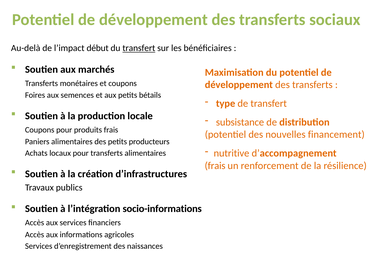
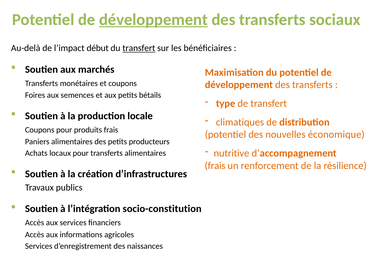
développement at (153, 20) underline: none -> present
subsistance: subsistance -> climatiques
financement: financement -> économique
socio-informations: socio-informations -> socio-constitution
